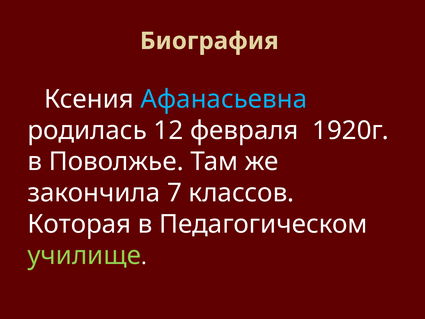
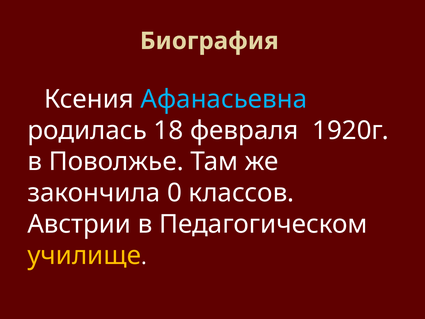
12: 12 -> 18
7: 7 -> 0
Которая: Которая -> Австрии
училище colour: light green -> yellow
